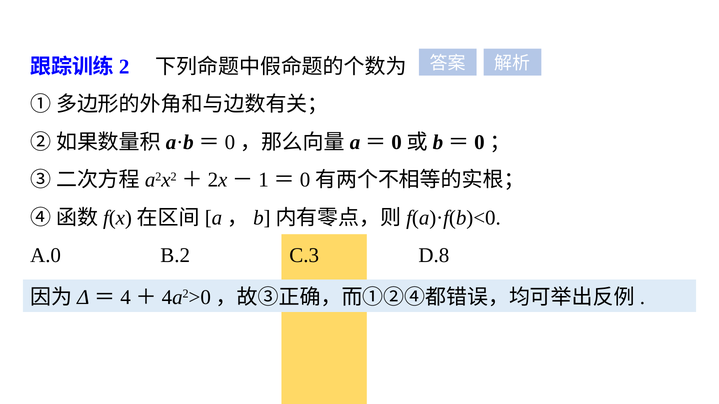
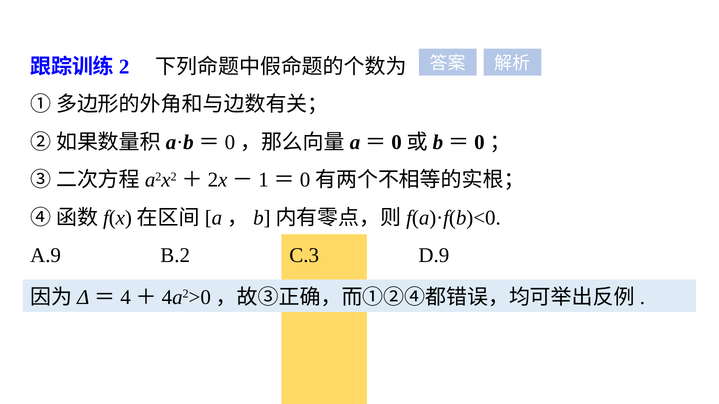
A.0: A.0 -> A.9
D.8: D.8 -> D.9
